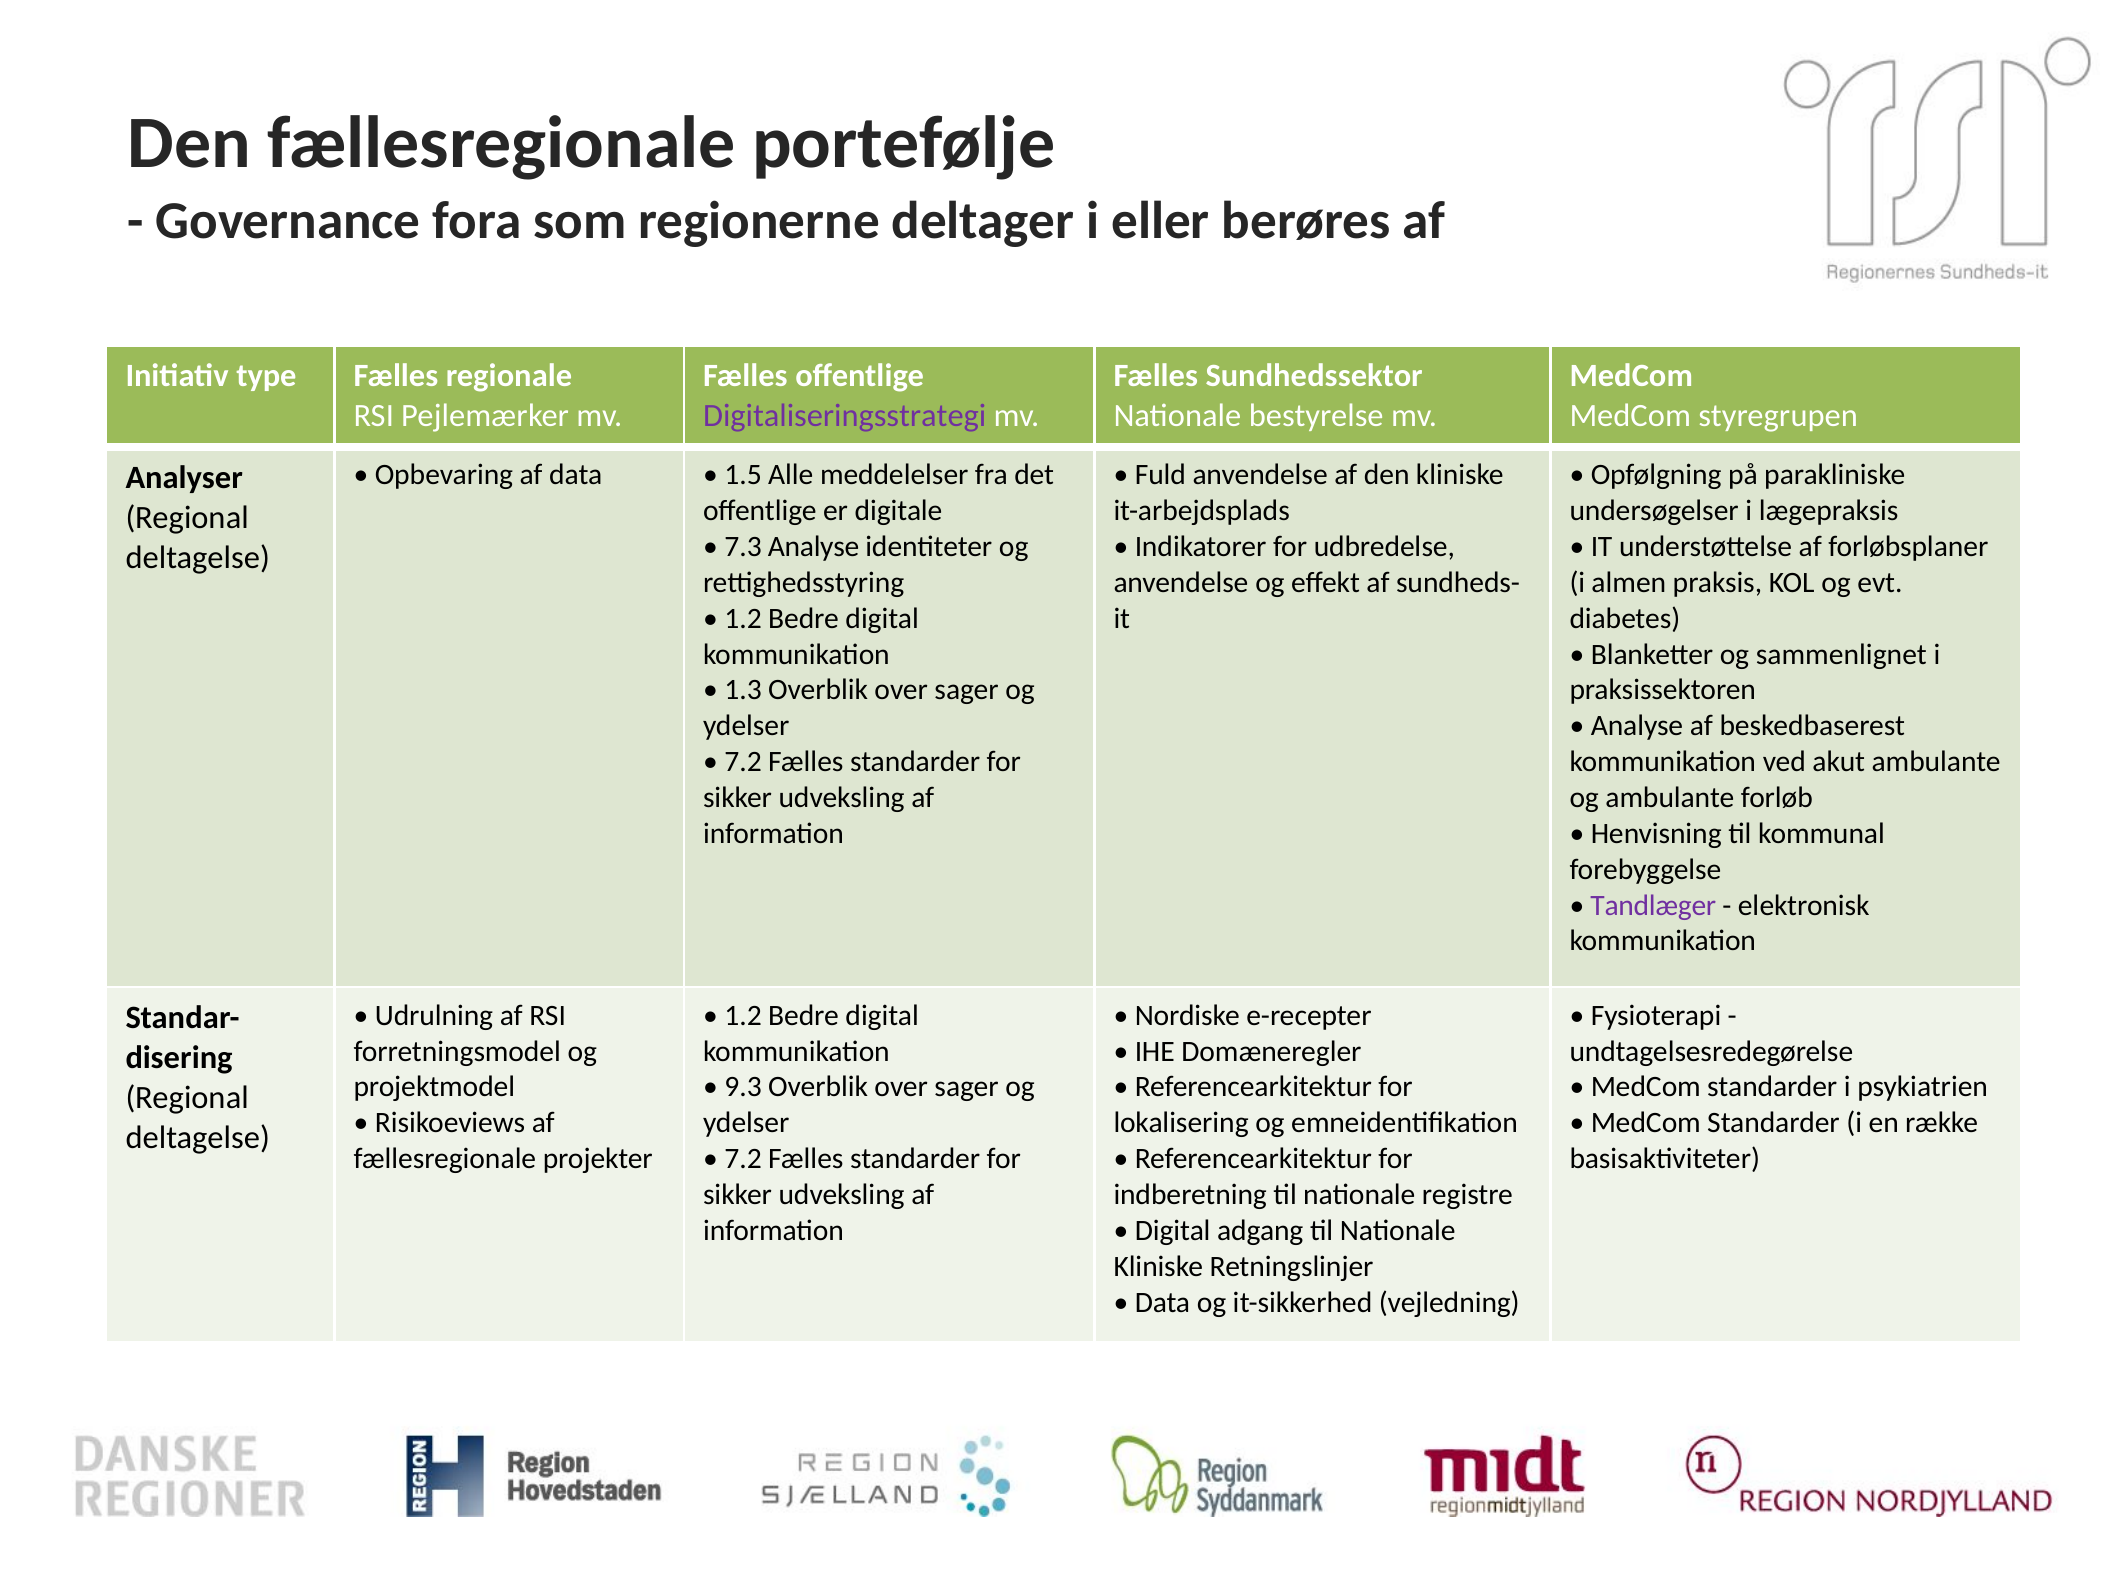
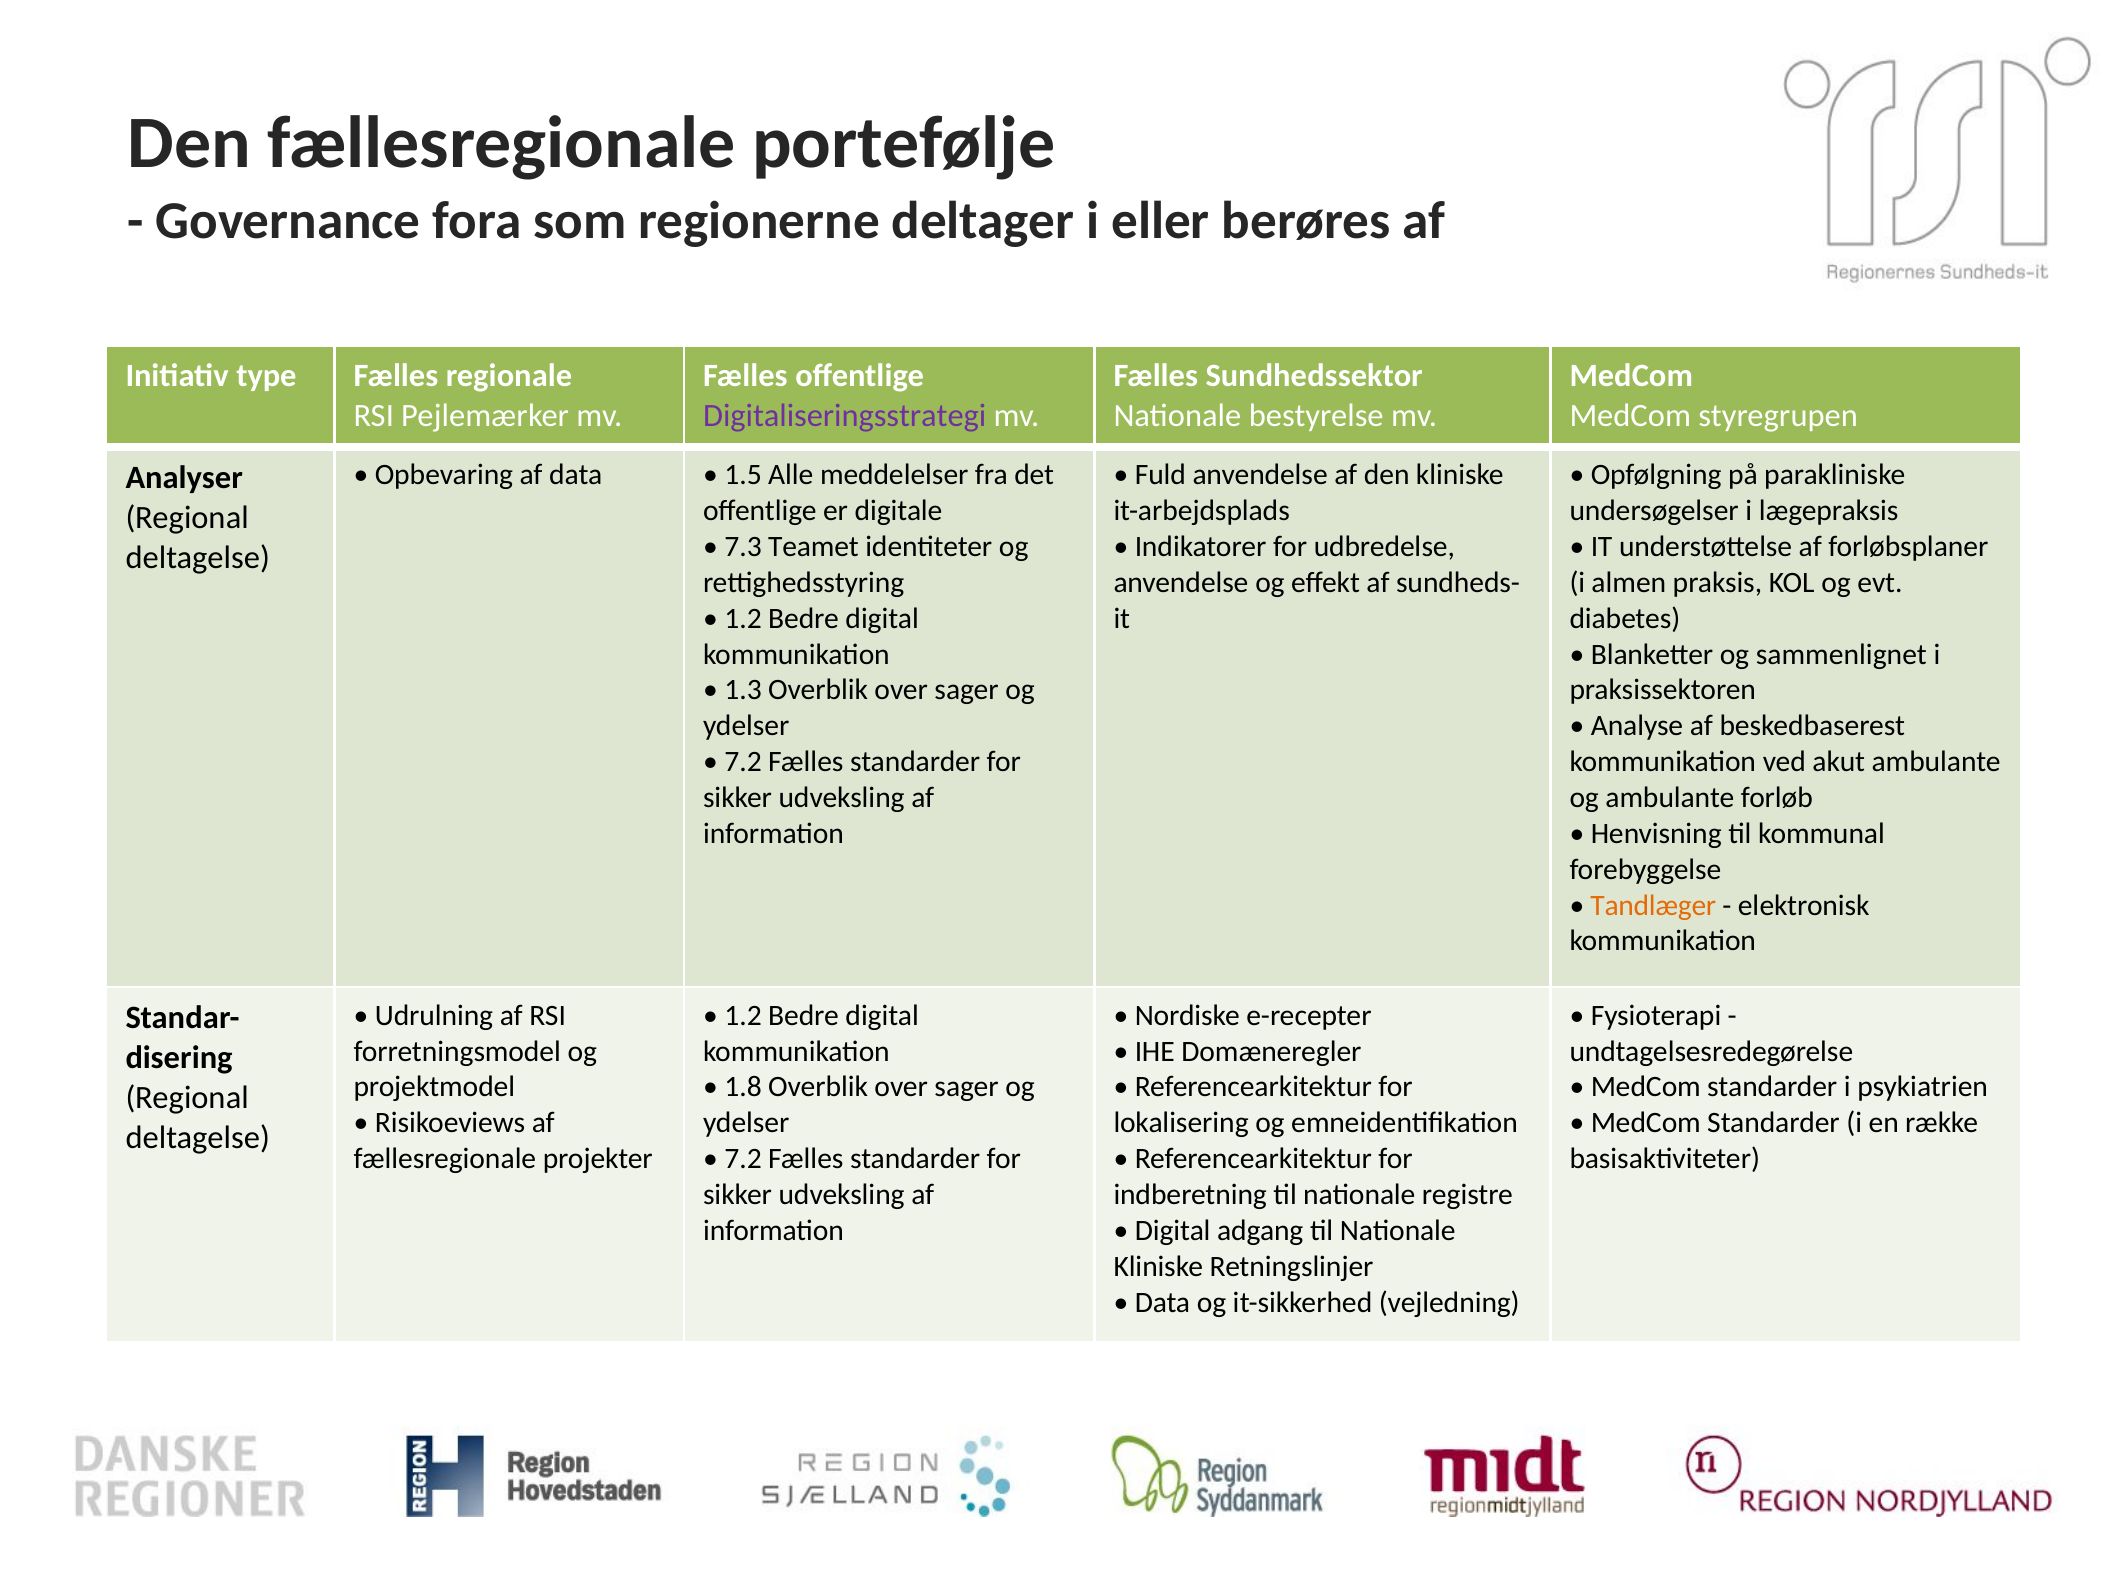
7.3 Analyse: Analyse -> Teamet
Tandlæger colour: purple -> orange
9.3: 9.3 -> 1.8
